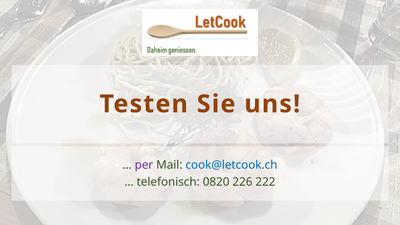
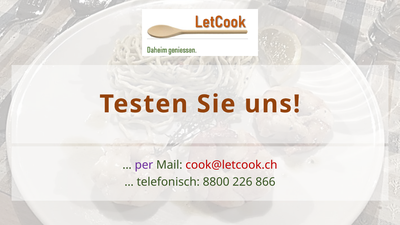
cook@letcook.ch colour: blue -> red
0820: 0820 -> 8800
222: 222 -> 866
